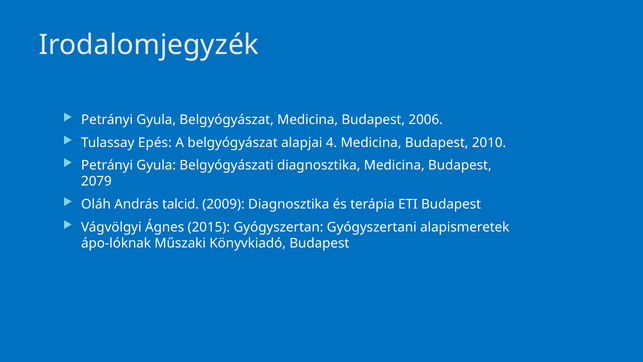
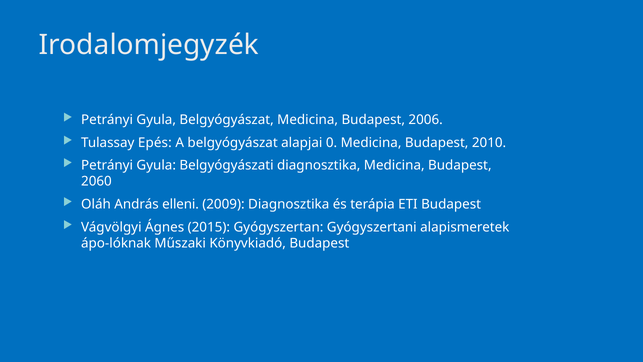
4: 4 -> 0
2079: 2079 -> 2060
talcid: talcid -> elleni
